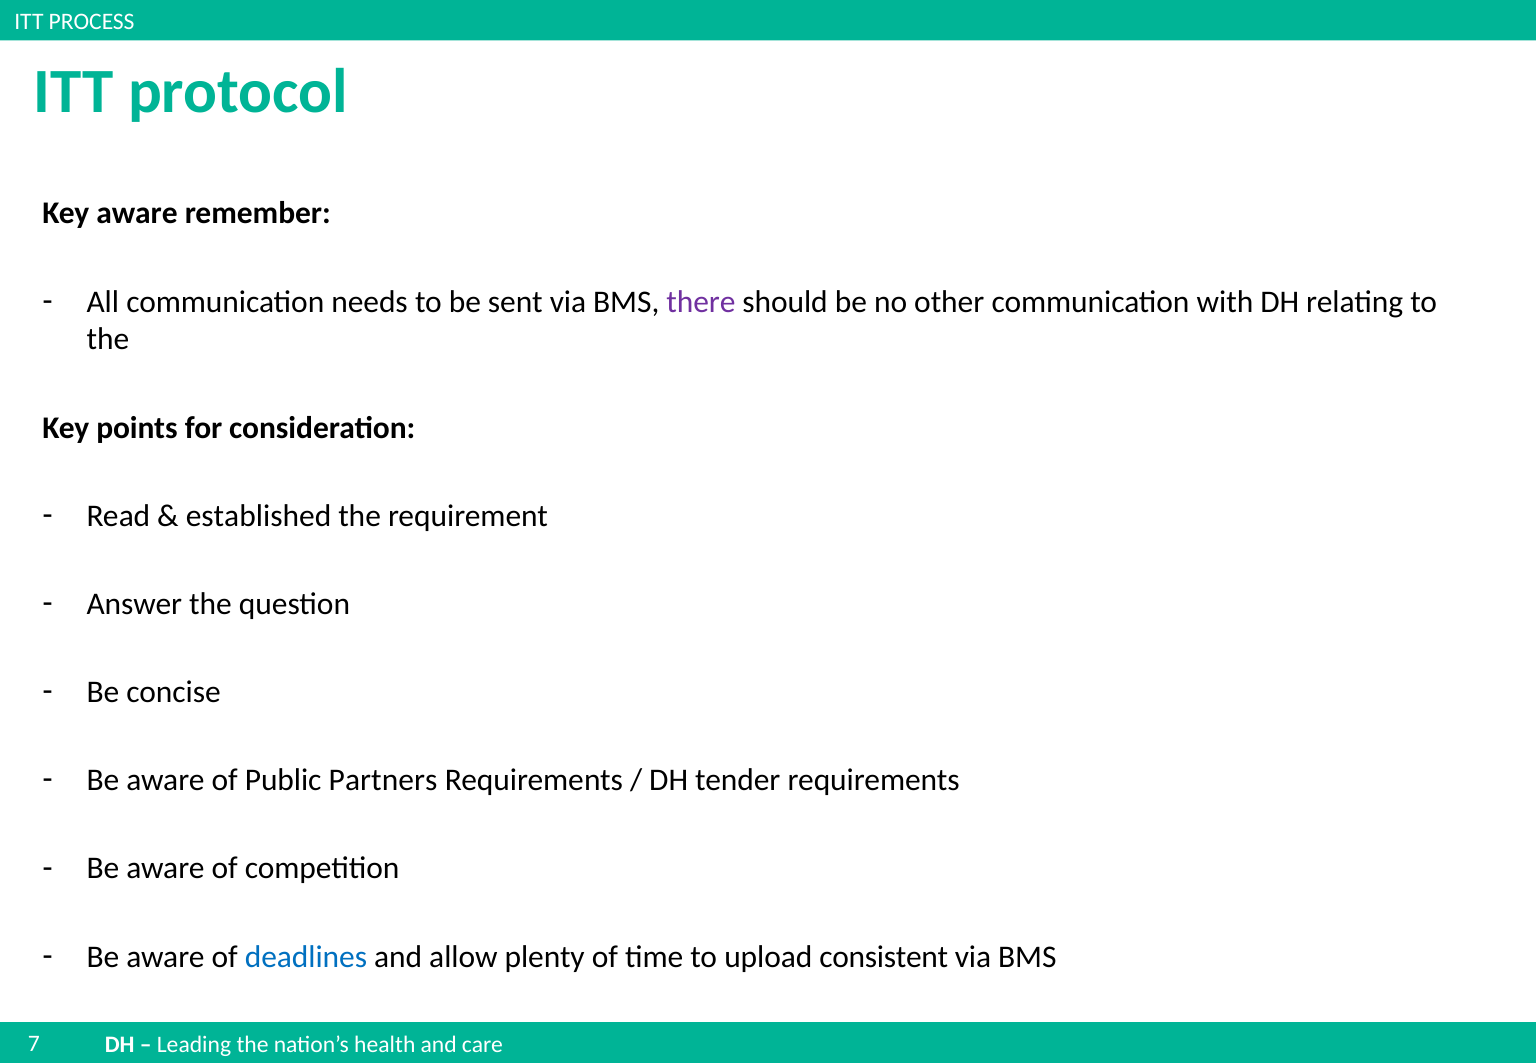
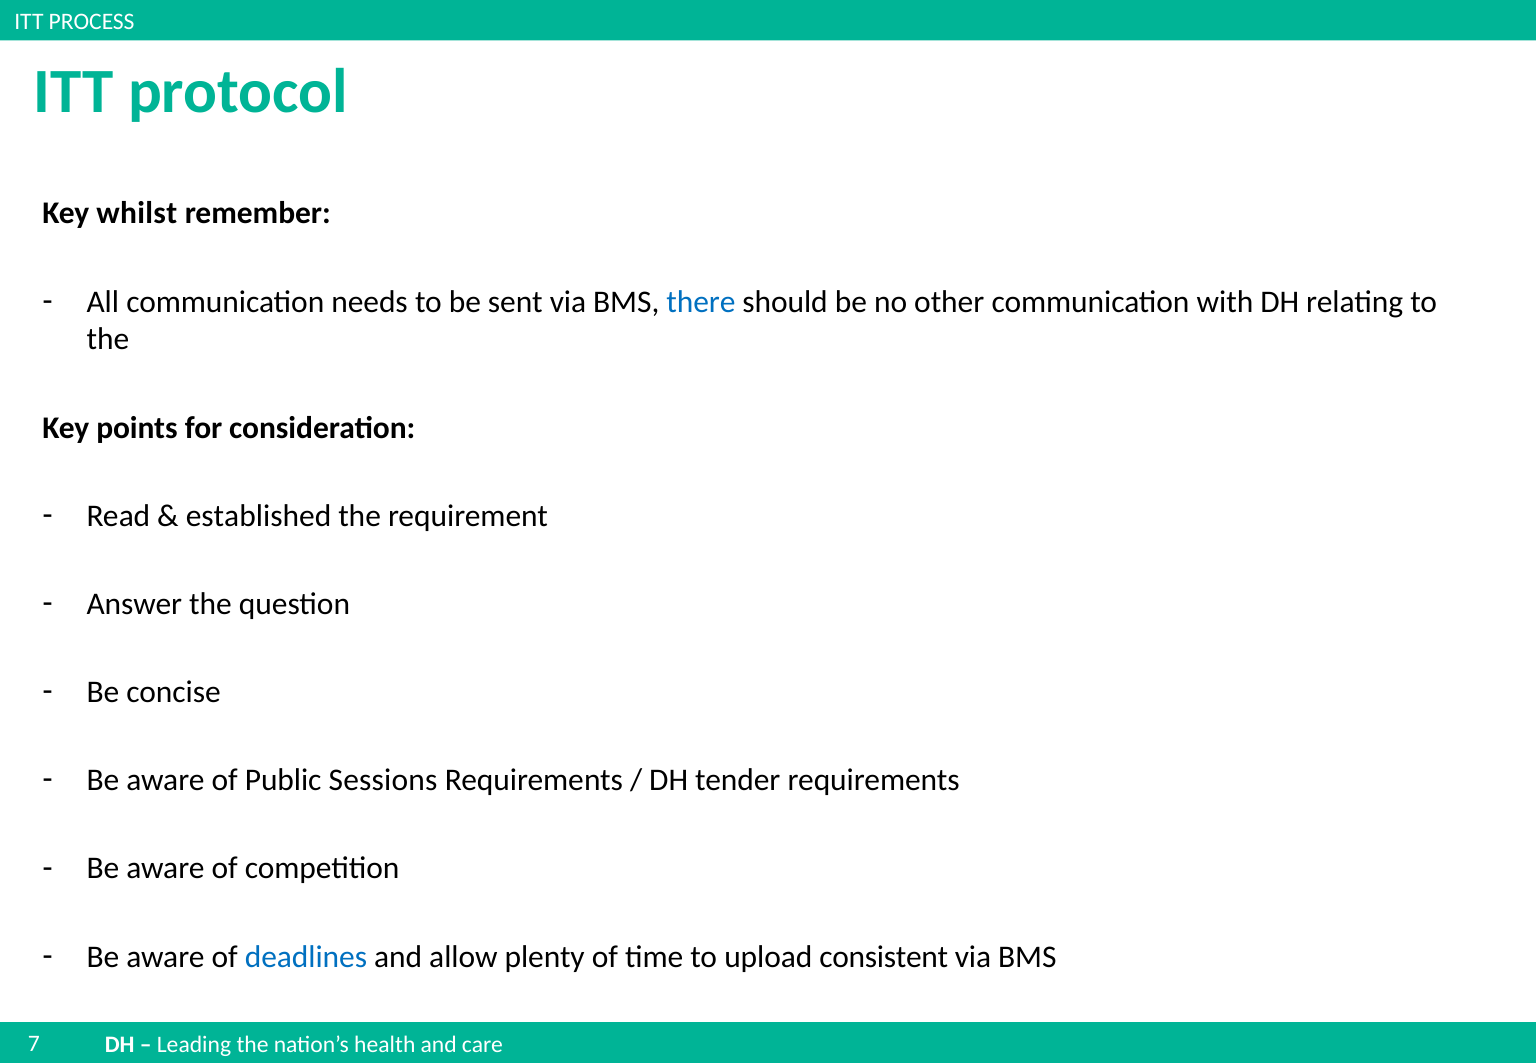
Key aware: aware -> whilst
there colour: purple -> blue
Partners: Partners -> Sessions
